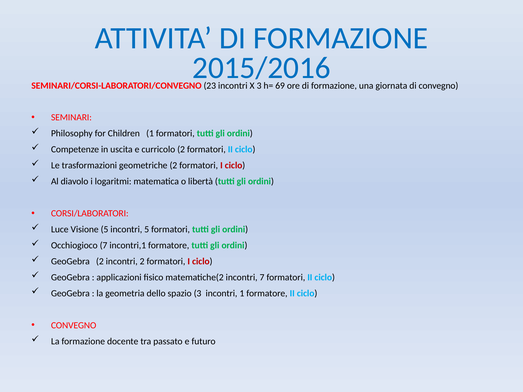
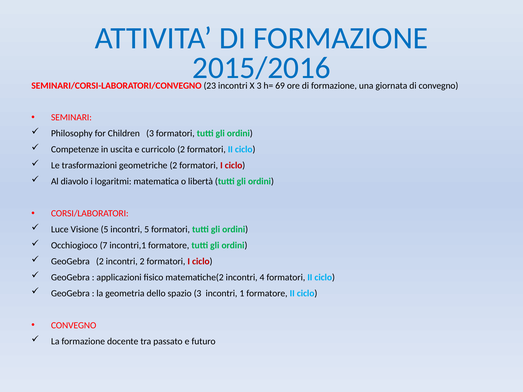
Children 1: 1 -> 3
incontri 7: 7 -> 4
